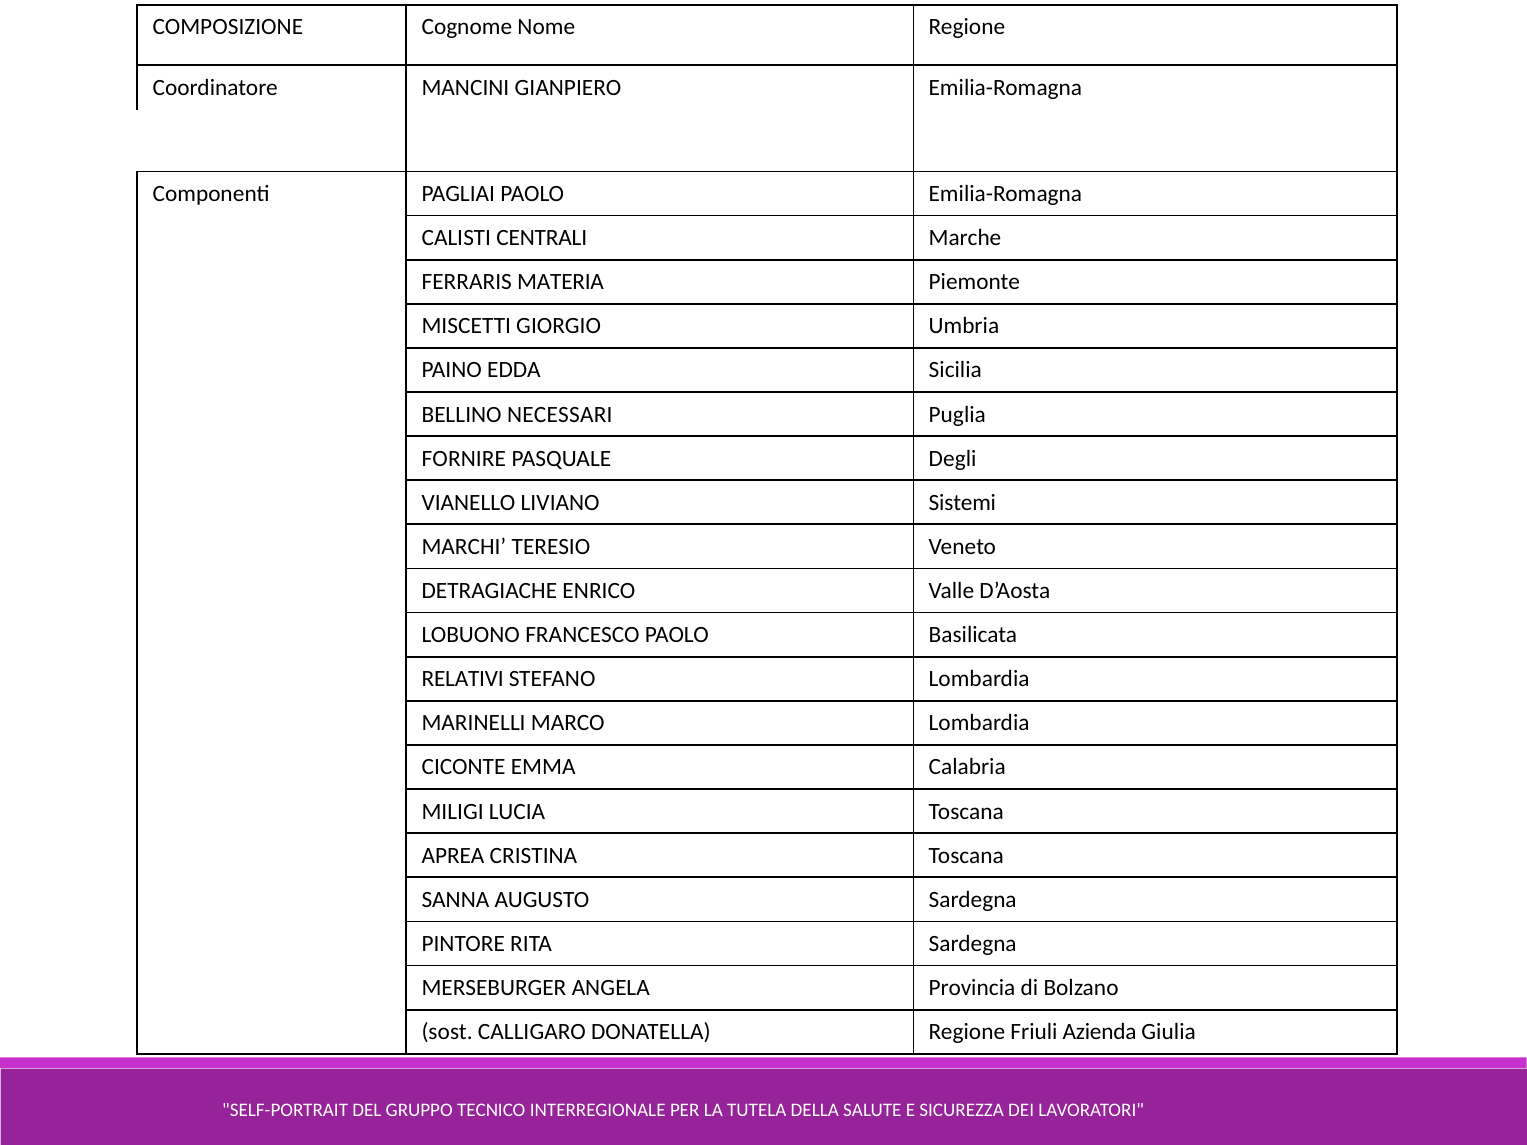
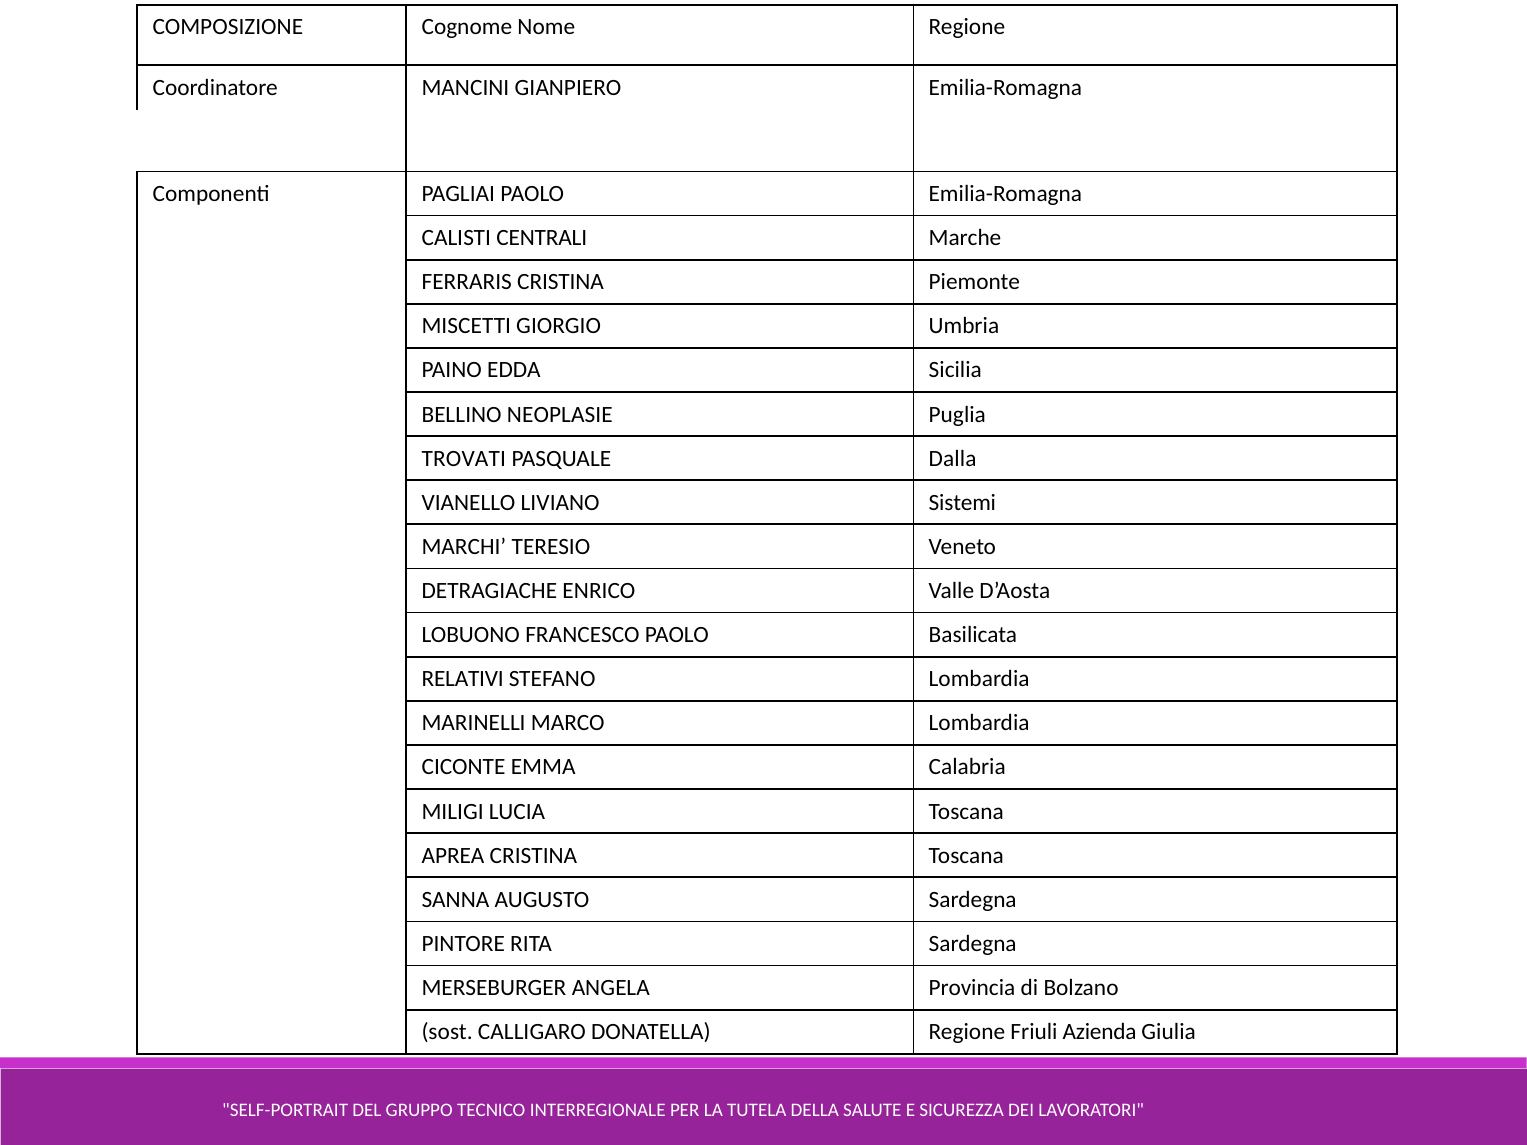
FERRARIS MATERIA: MATERIA -> CRISTINA
NECESSARI: NECESSARI -> NEOPLASIE
FORNIRE: FORNIRE -> TROVATI
Degli: Degli -> Dalla
